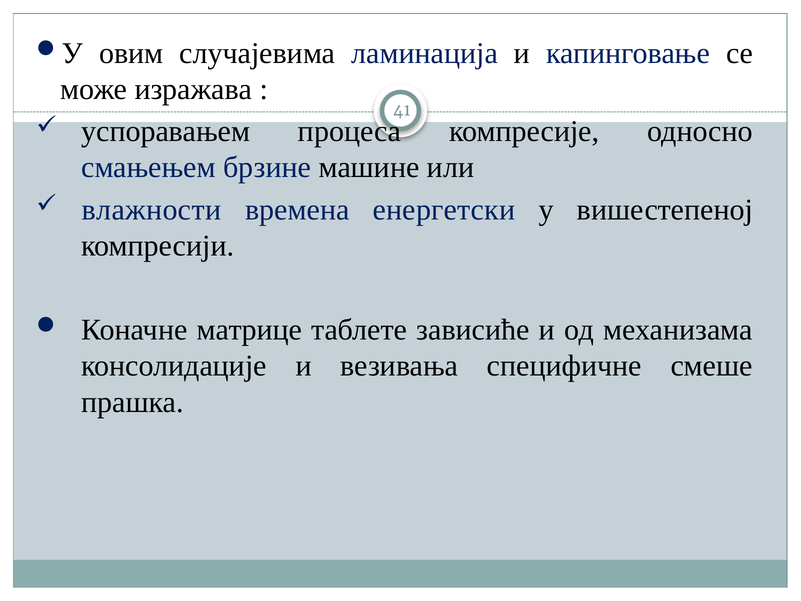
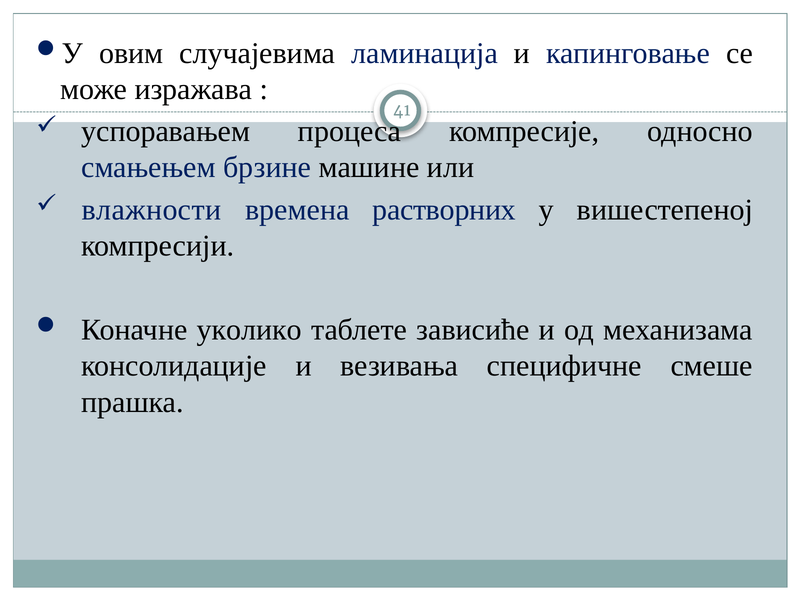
енергетски: енергетски -> растворних
матрице: матрице -> уколико
